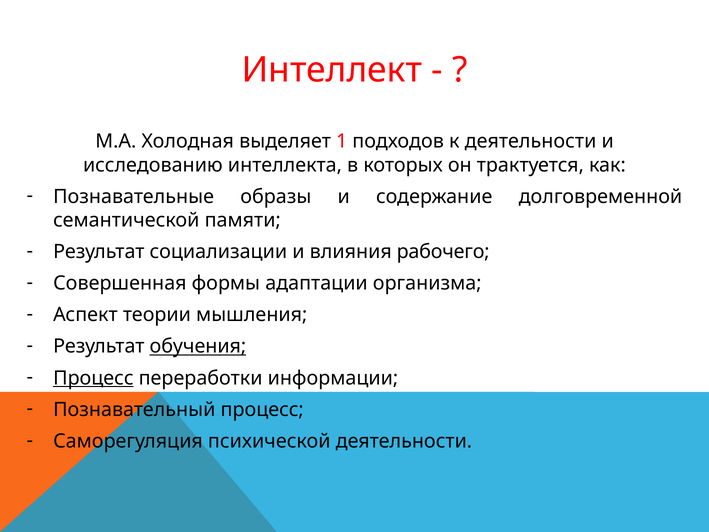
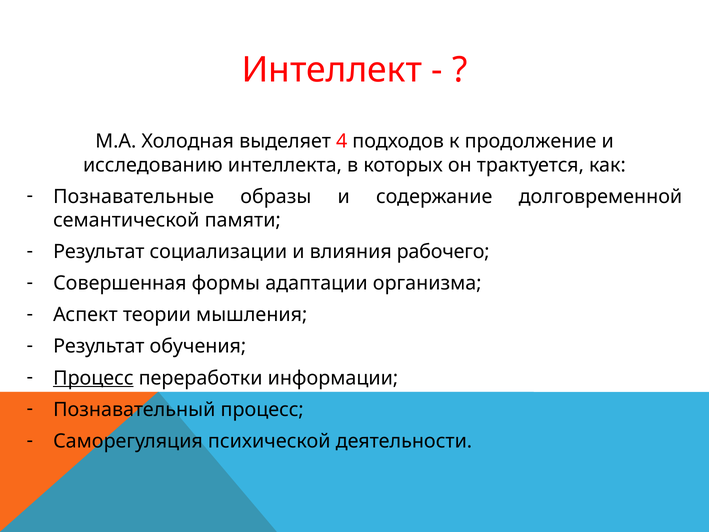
1: 1 -> 4
к деятельности: деятельности -> продолжение
обучения underline: present -> none
